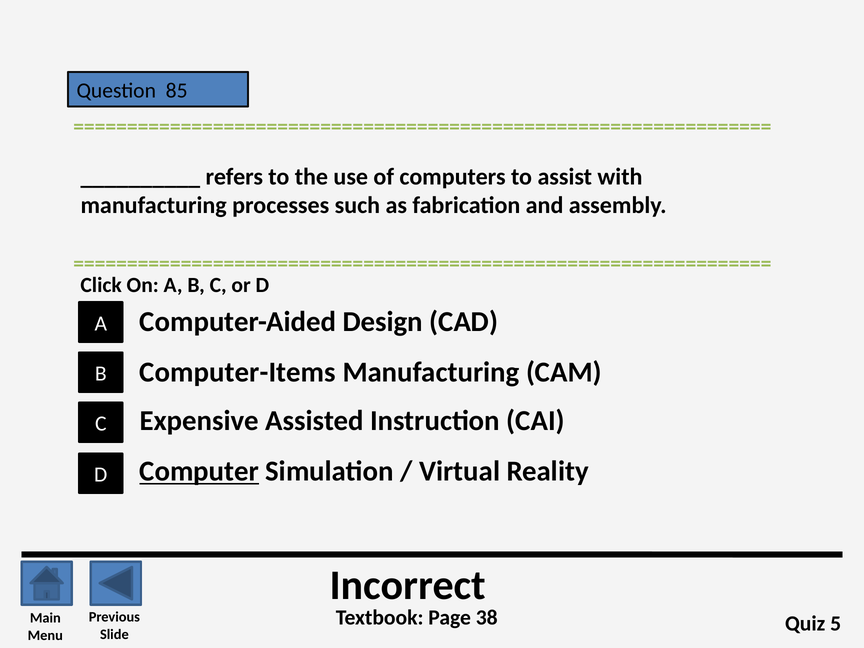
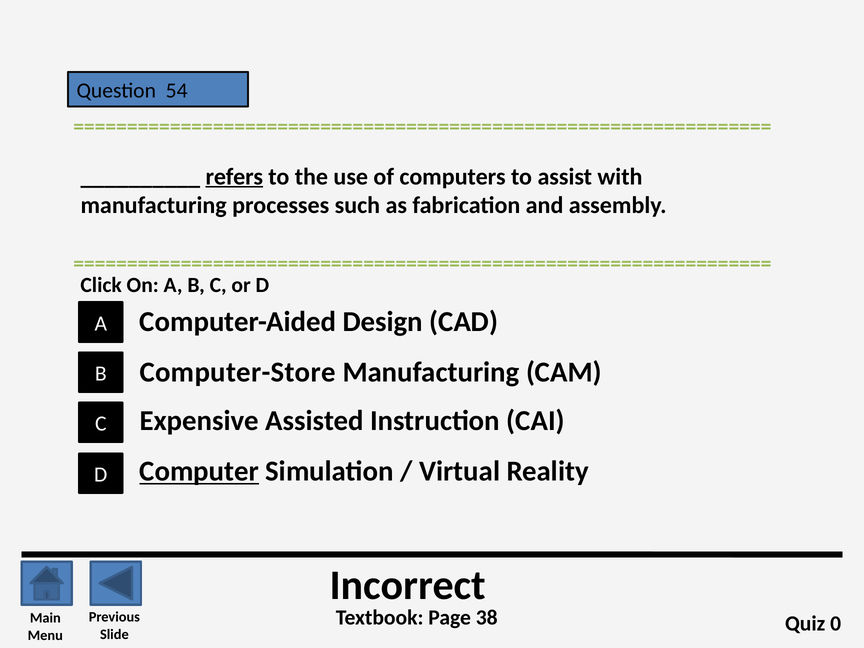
85: 85 -> 54
refers underline: none -> present
Computer-Items: Computer-Items -> Computer-Store
5: 5 -> 0
